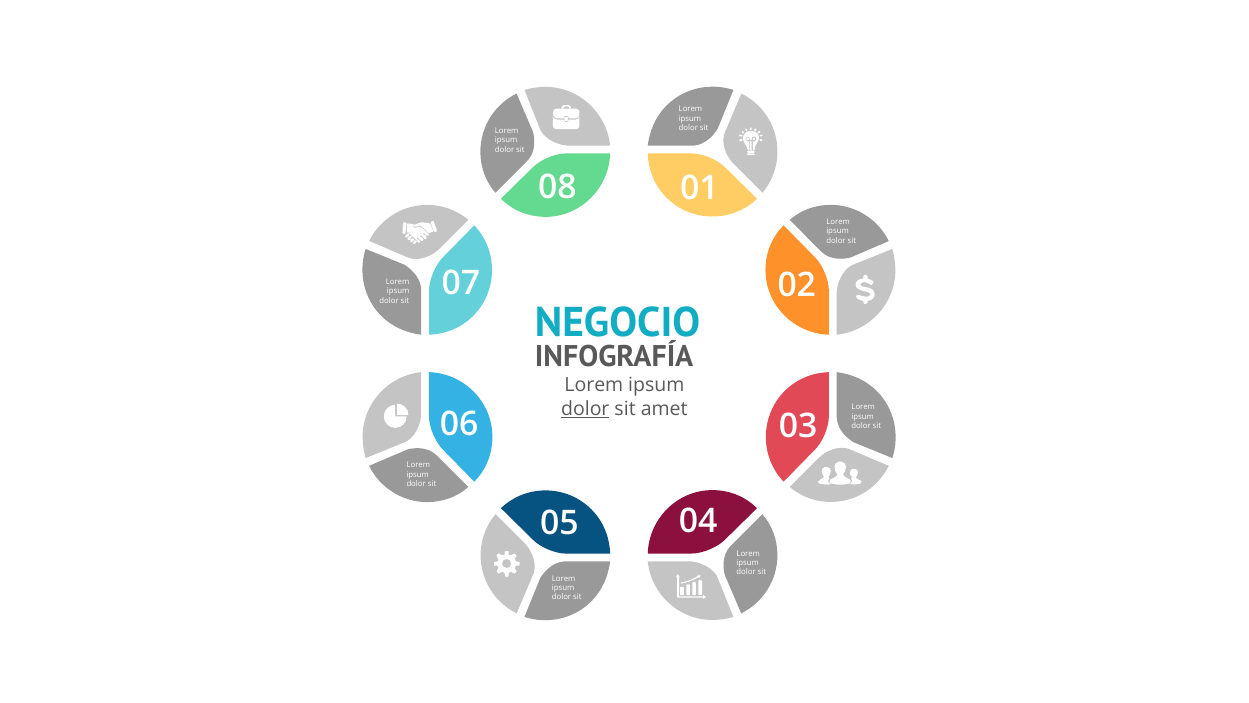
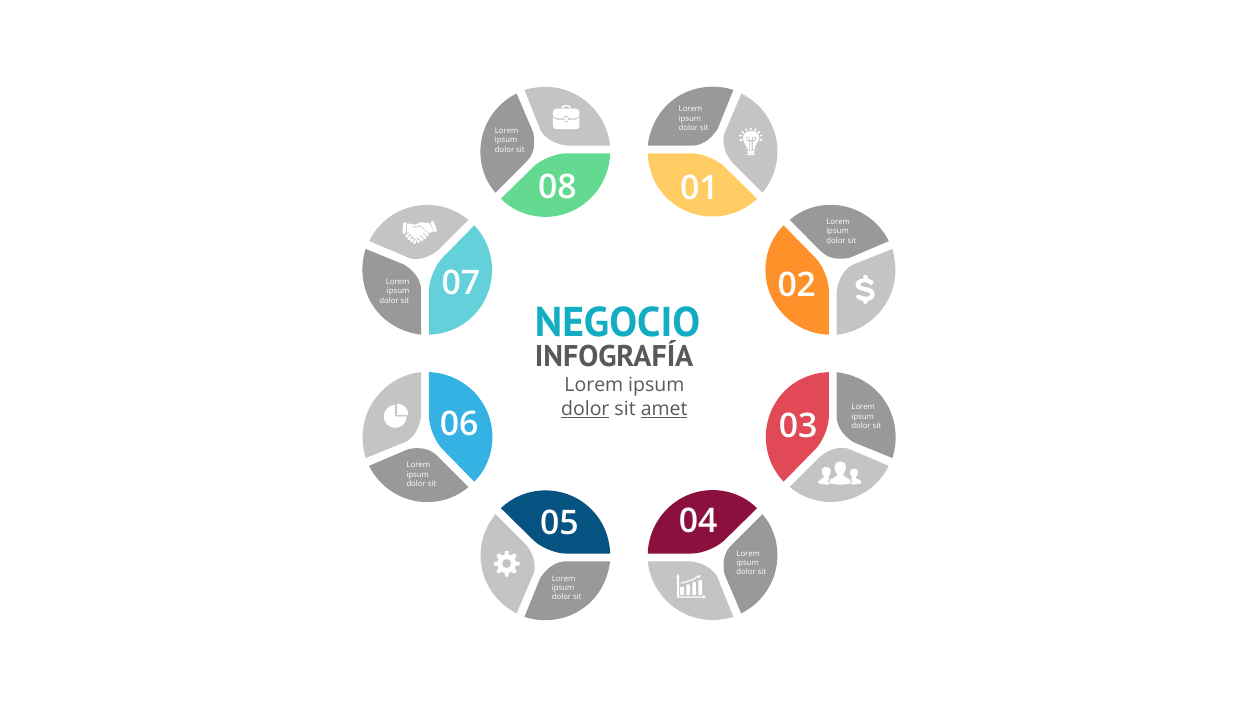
amet underline: none -> present
